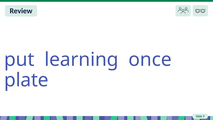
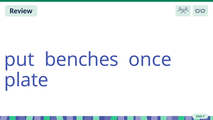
learning: learning -> benches
